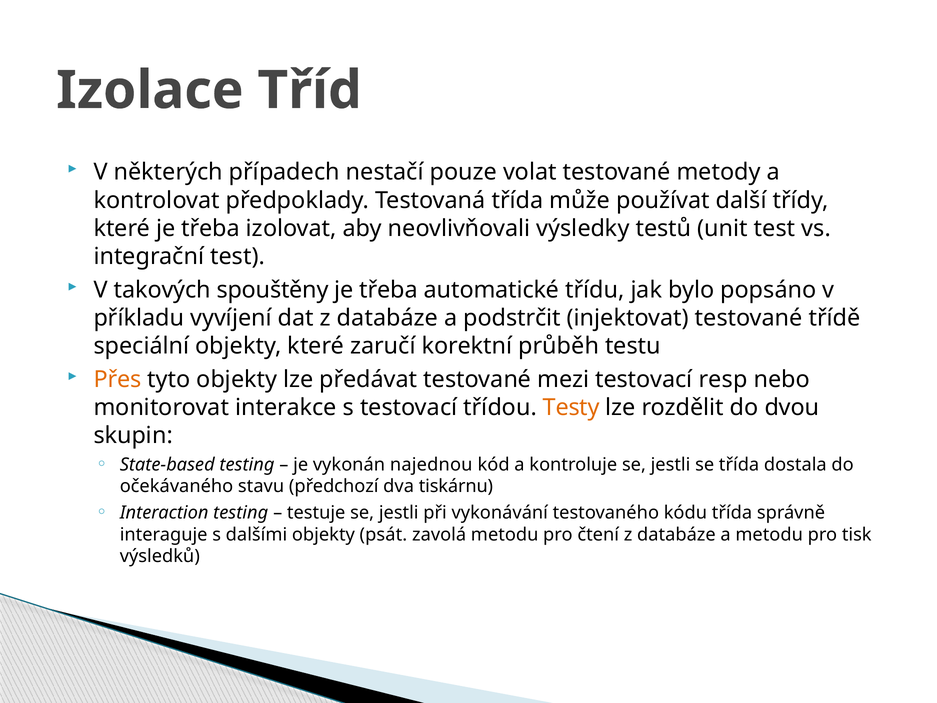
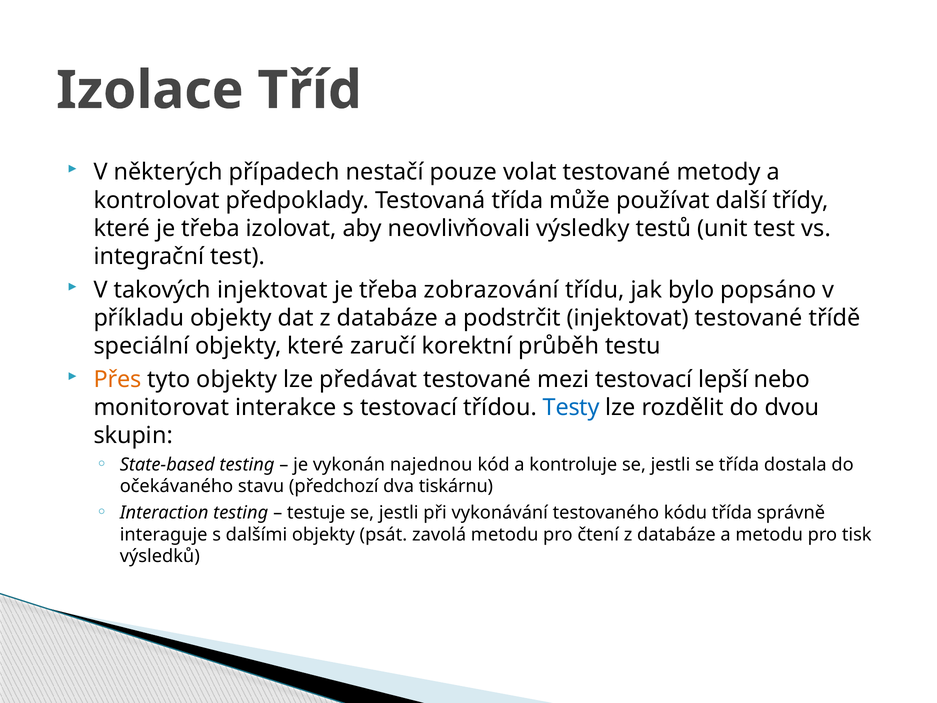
takových spouštěny: spouštěny -> injektovat
automatické: automatické -> zobrazování
příkladu vyvíjení: vyvíjení -> objekty
resp: resp -> lepší
Testy colour: orange -> blue
